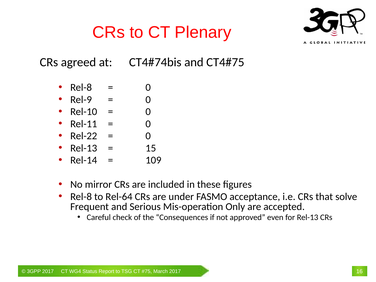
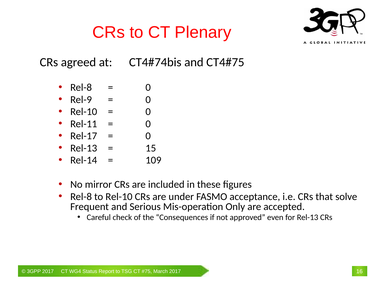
Rel-22: Rel-22 -> Rel-17
to Rel-64: Rel-64 -> Rel-10
